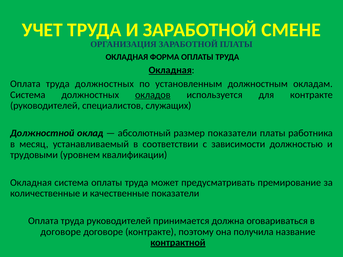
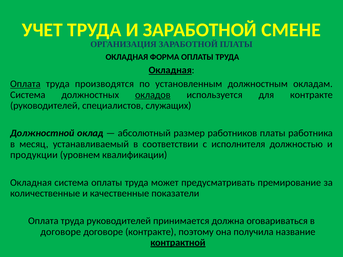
Оплата at (25, 84) underline: none -> present
труда должностных: должностных -> производятся
размер показатели: показатели -> работников
зависимости: зависимости -> исполнителя
трудовыми: трудовыми -> продукции
